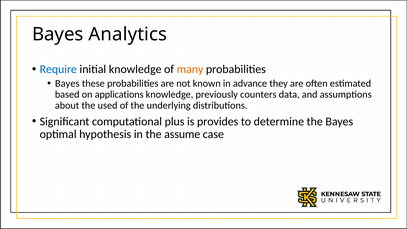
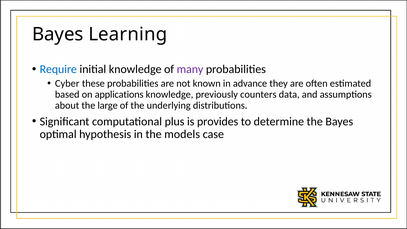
Analytics: Analytics -> Learning
many colour: orange -> purple
Bayes at (67, 83): Bayes -> Cyber
used: used -> large
assume: assume -> models
